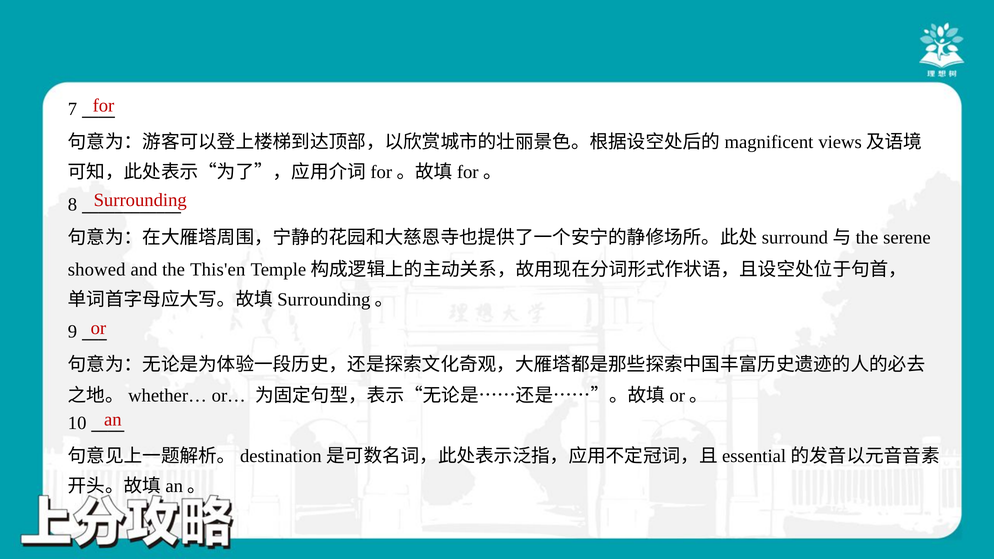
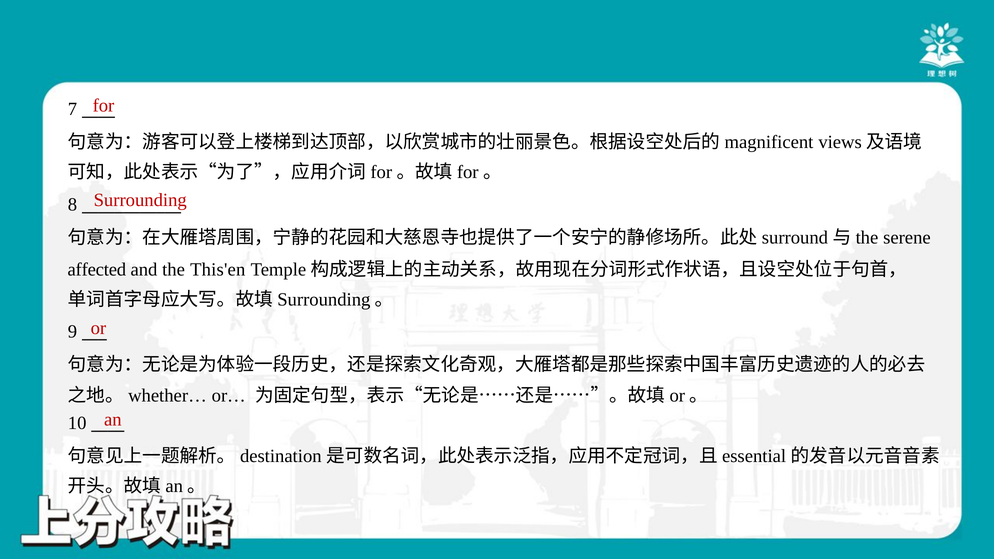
showed: showed -> affected
